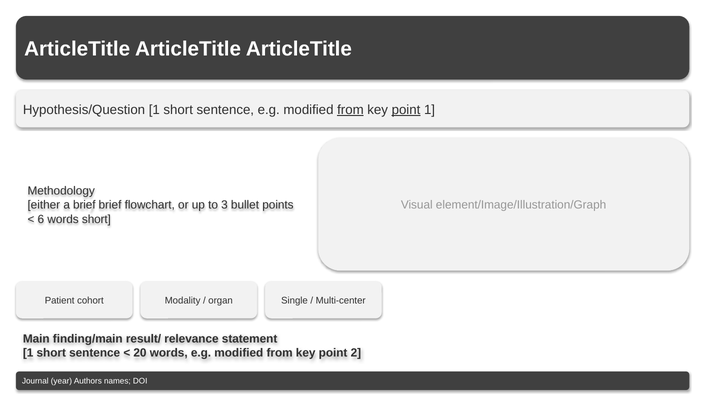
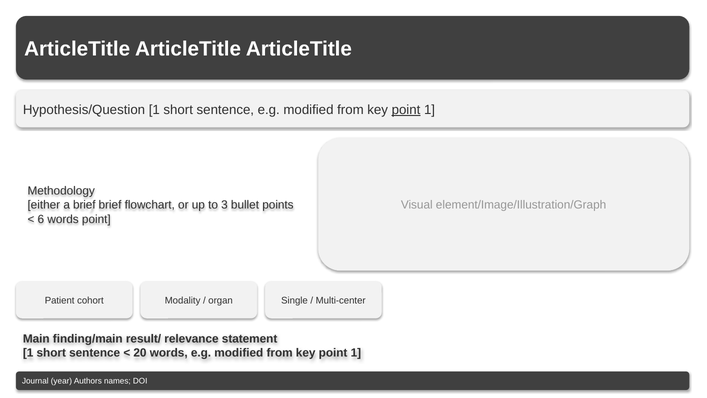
from at (350, 110) underline: present -> none
words short: short -> point
2 at (356, 353): 2 -> 1
